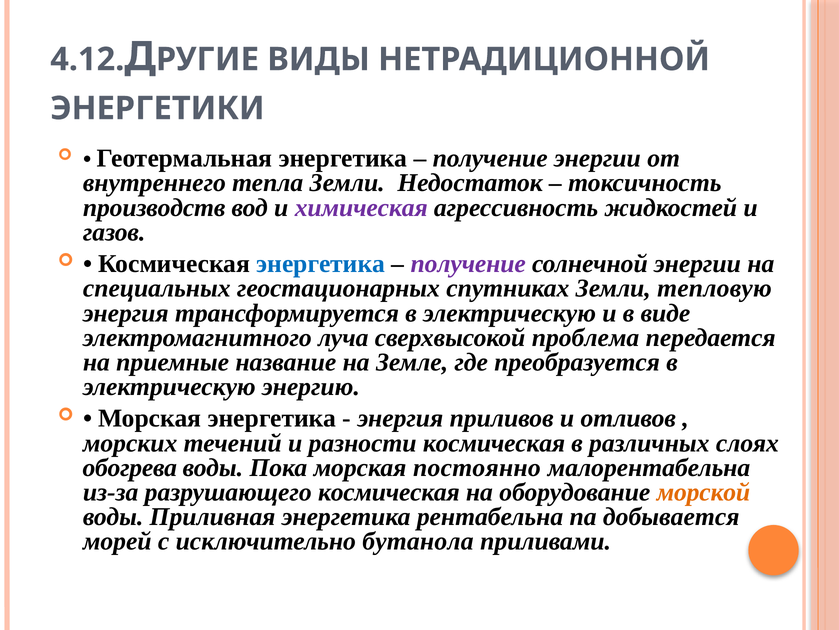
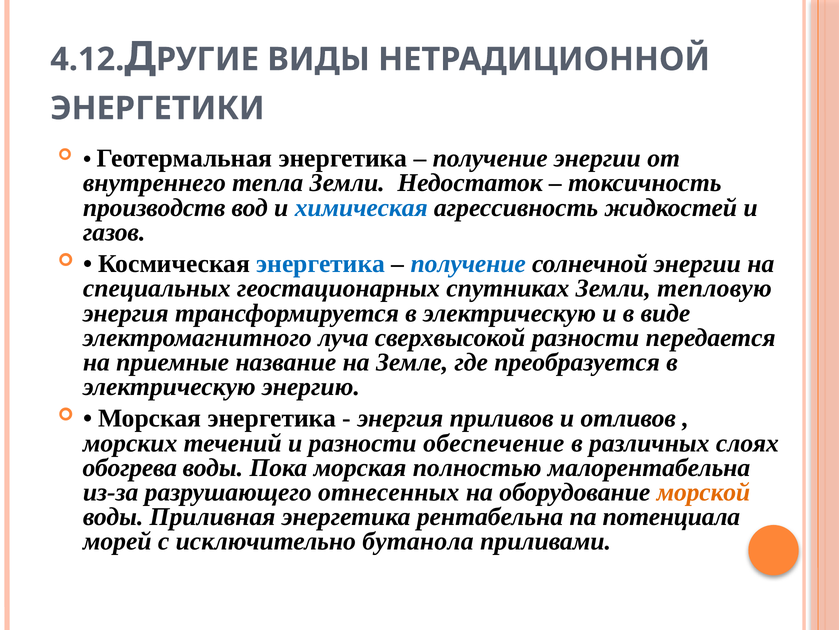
химическая colour: purple -> blue
получение at (468, 264) colour: purple -> blue
сверхвысокой проблема: проблема -> разности
разности космическая: космическая -> обеспечение
постоянно: постоянно -> полностью
разрушающего космическая: космическая -> отнесенных
добывается: добывается -> потенциала
